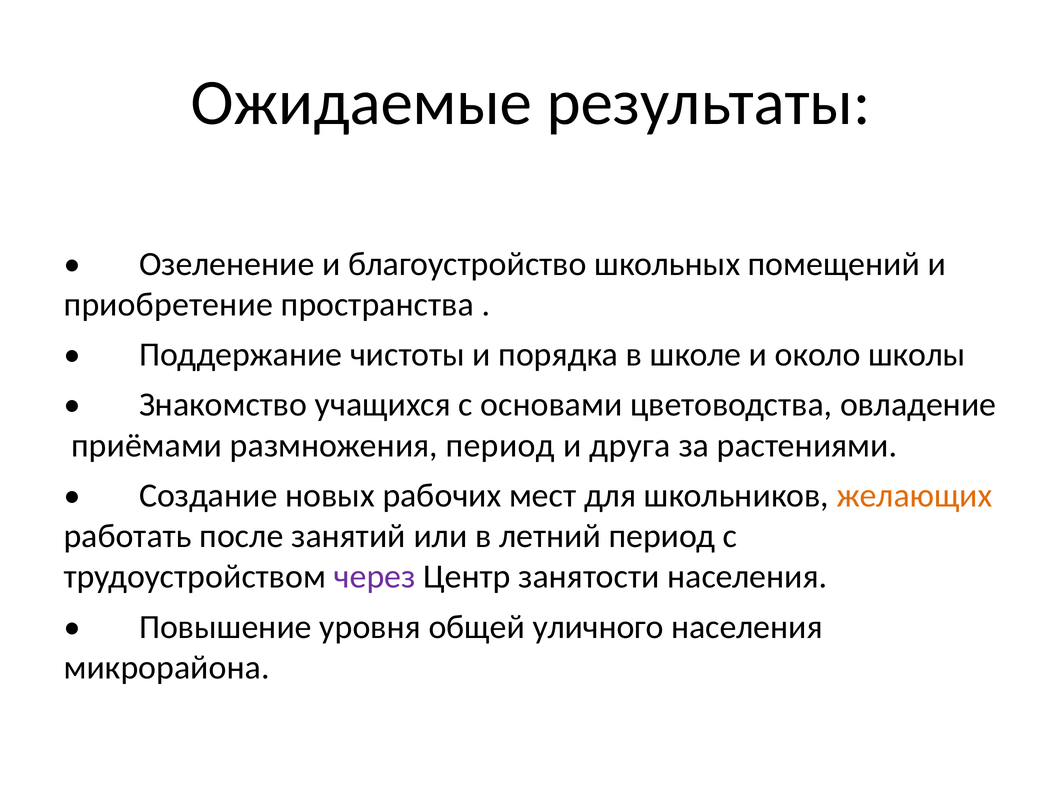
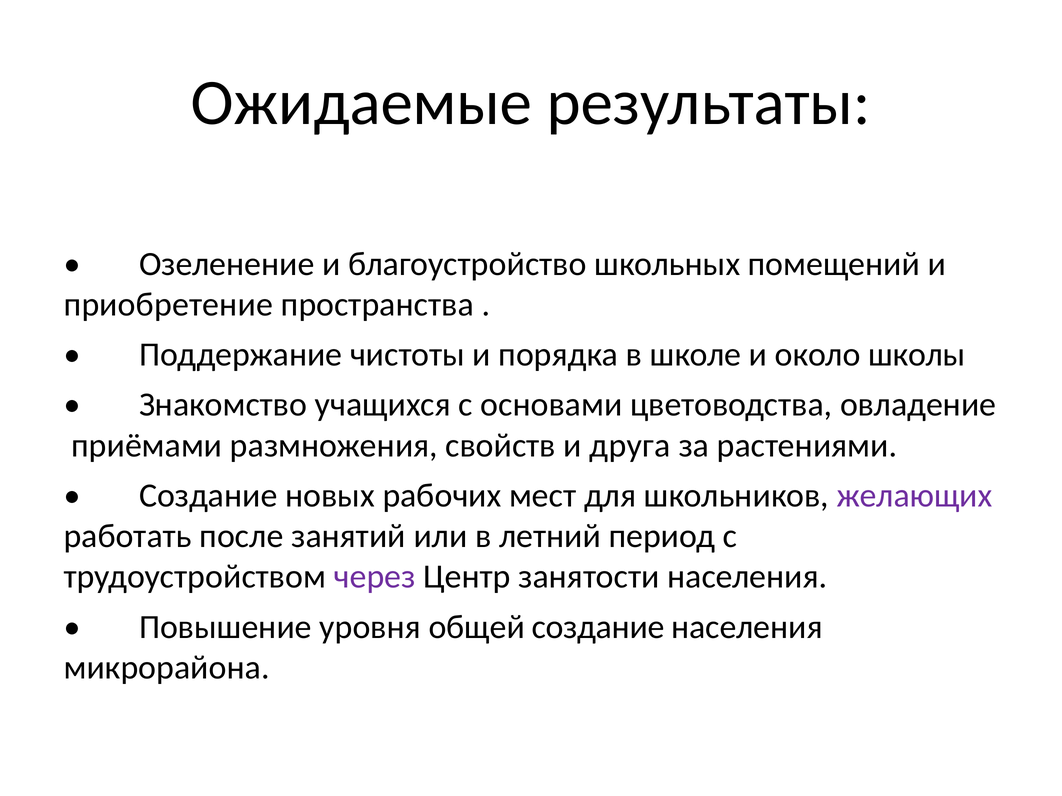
размножения период: период -> свойств
желающих colour: orange -> purple
общей уличного: уличного -> создание
